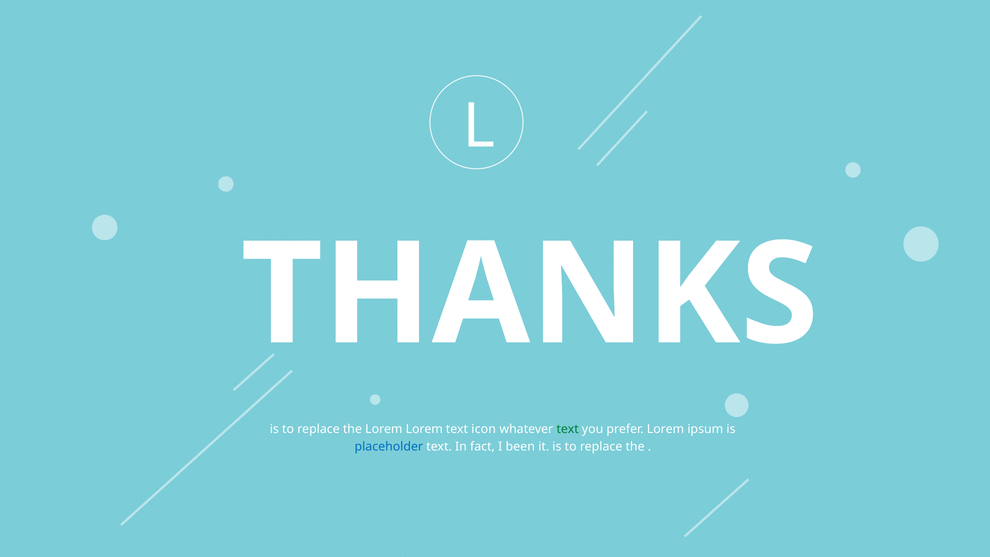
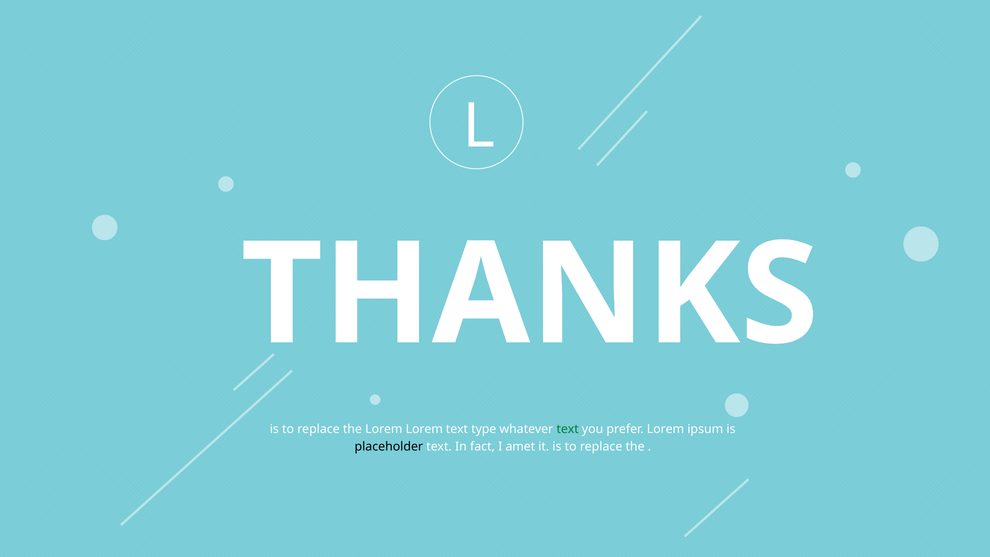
icon: icon -> type
placeholder colour: blue -> black
been: been -> amet
